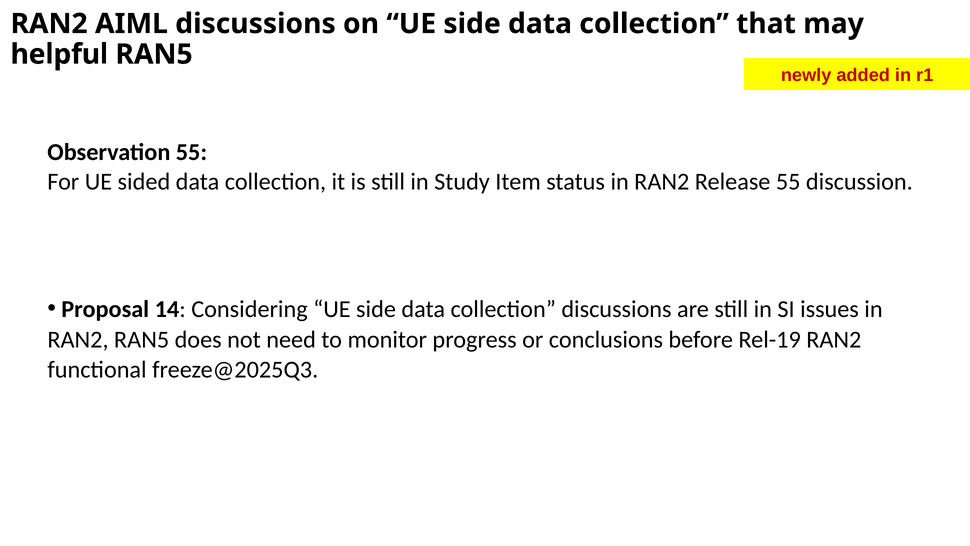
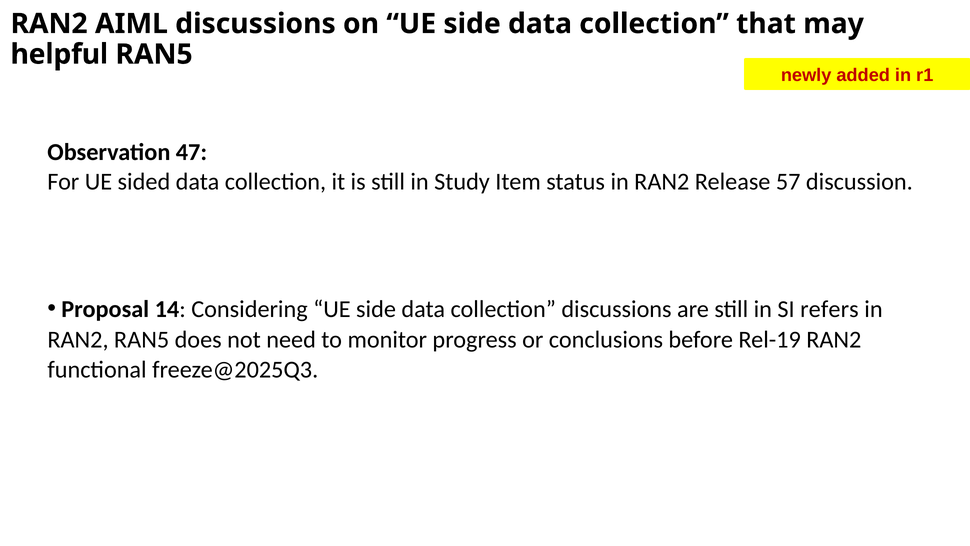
Observation 55: 55 -> 47
Release 55: 55 -> 57
issues: issues -> refers
